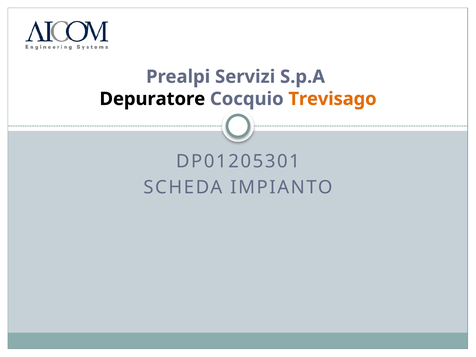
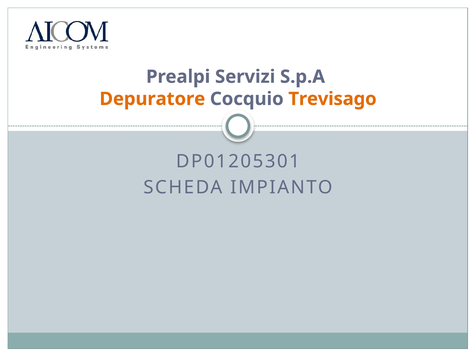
Depuratore colour: black -> orange
